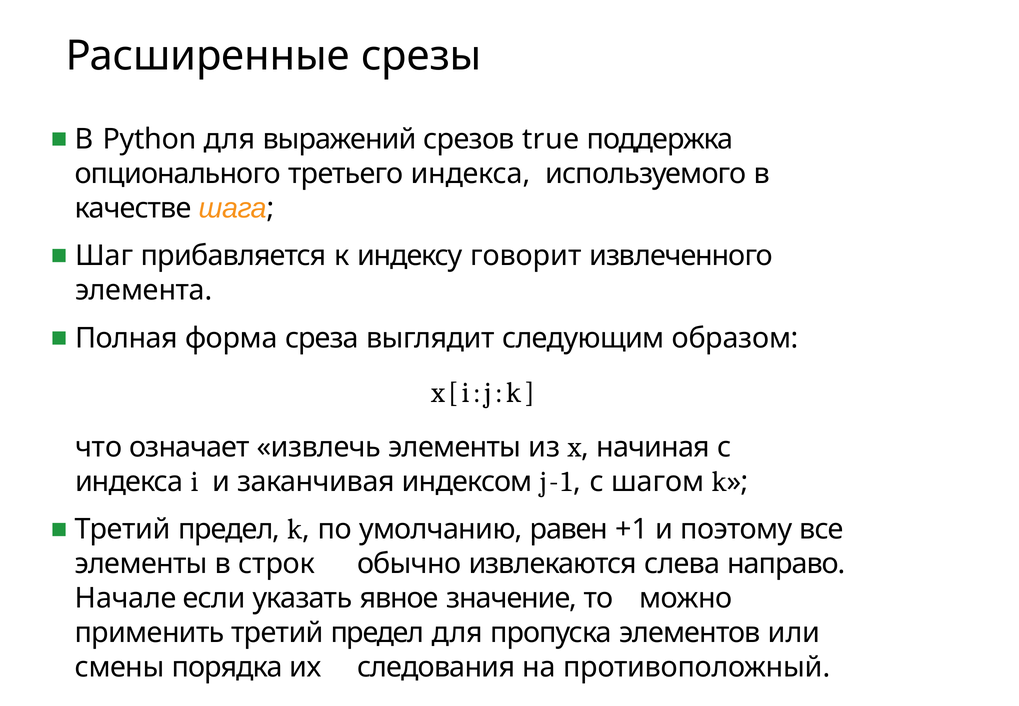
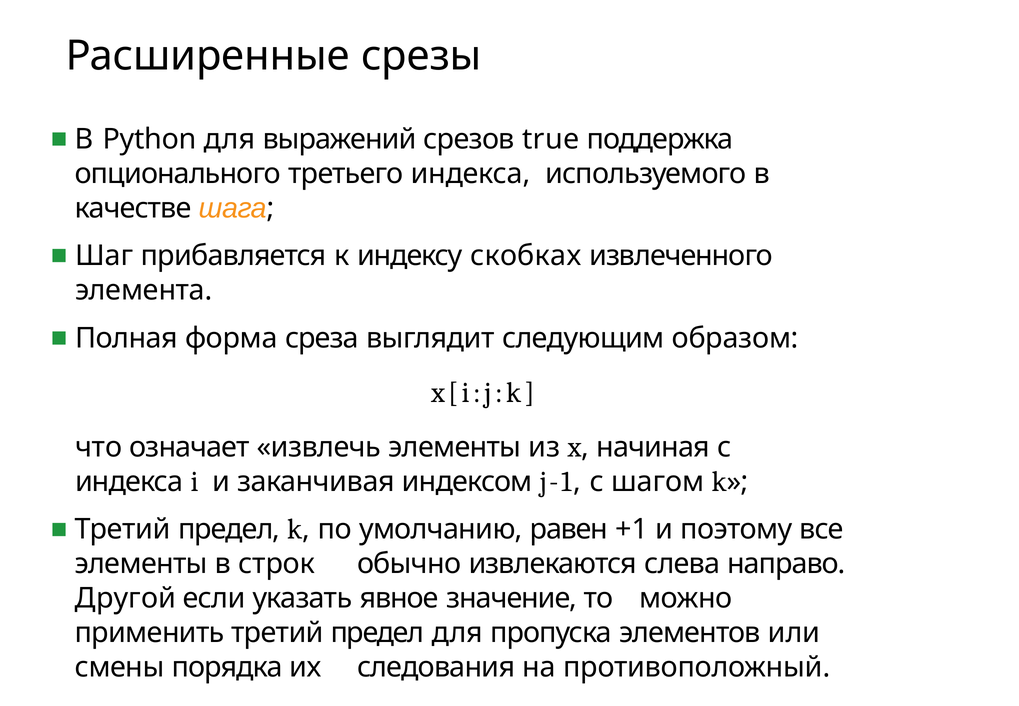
говорит: говорит -> скобках
Начале: Начале -> Другой
